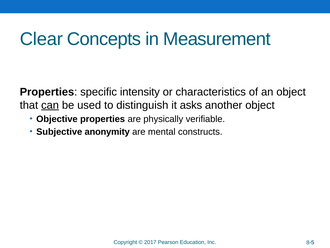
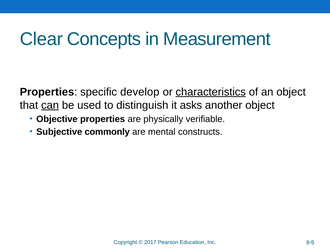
intensity: intensity -> develop
characteristics underline: none -> present
anonymity: anonymity -> commonly
